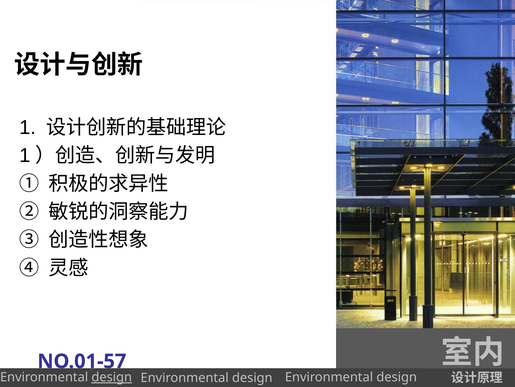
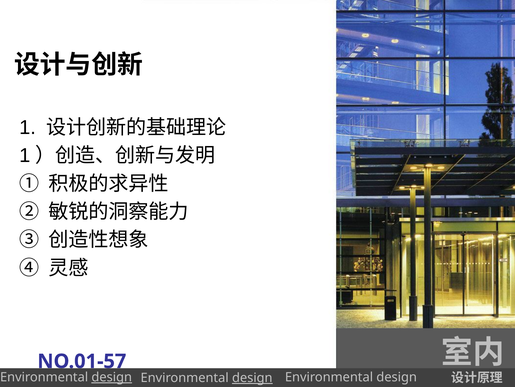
design at (252, 377) underline: none -> present
